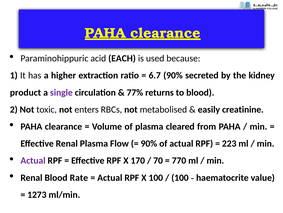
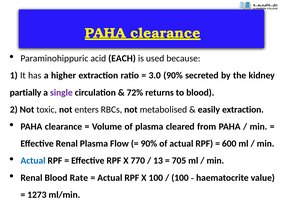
6.7: 6.7 -> 3.0
product: product -> partially
77%: 77% -> 72%
easily creatinine: creatinine -> extraction
223: 223 -> 600
Actual at (33, 160) colour: purple -> blue
170: 170 -> 770
70: 70 -> 13
770: 770 -> 705
